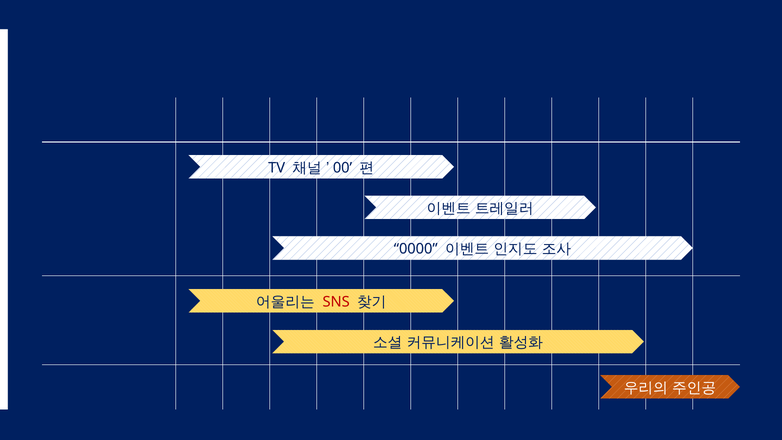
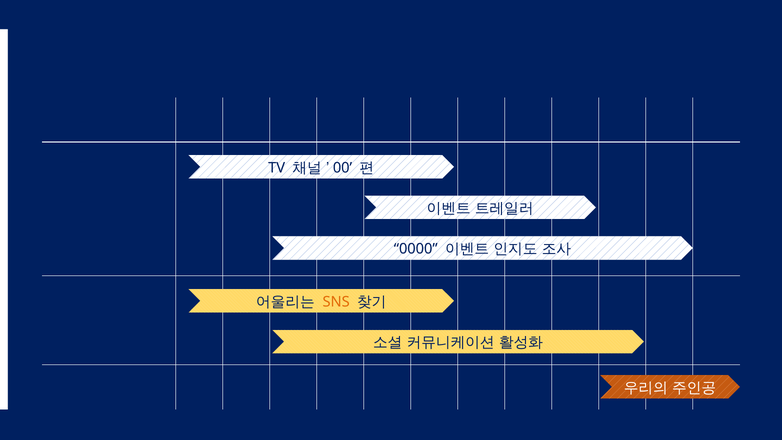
SNS colour: red -> orange
